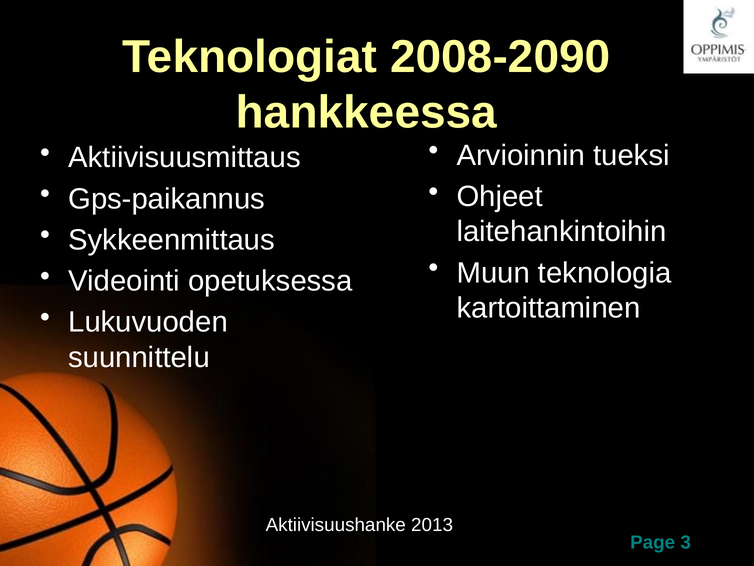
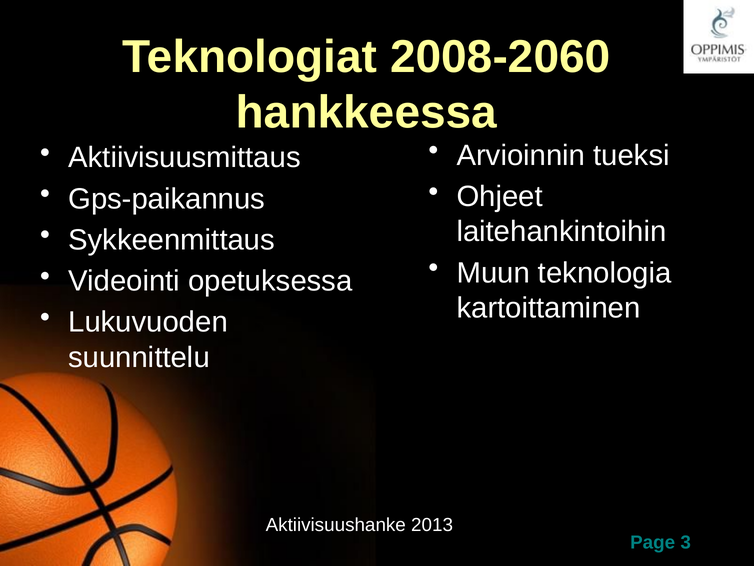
2008-2090: 2008-2090 -> 2008-2060
